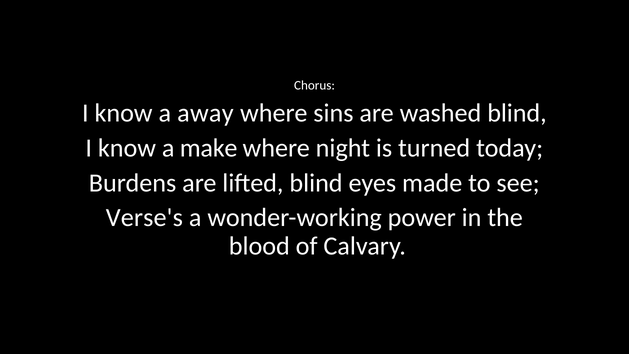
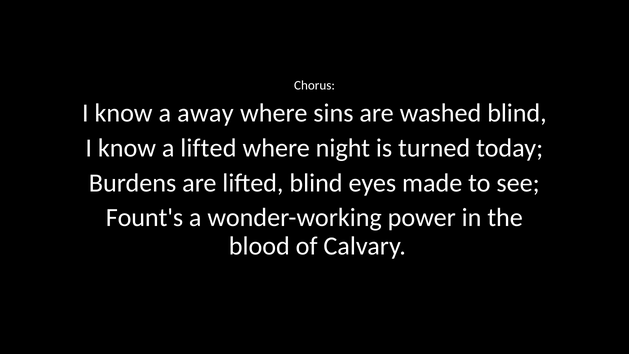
a make: make -> lifted
Verse's: Verse's -> Fount's
